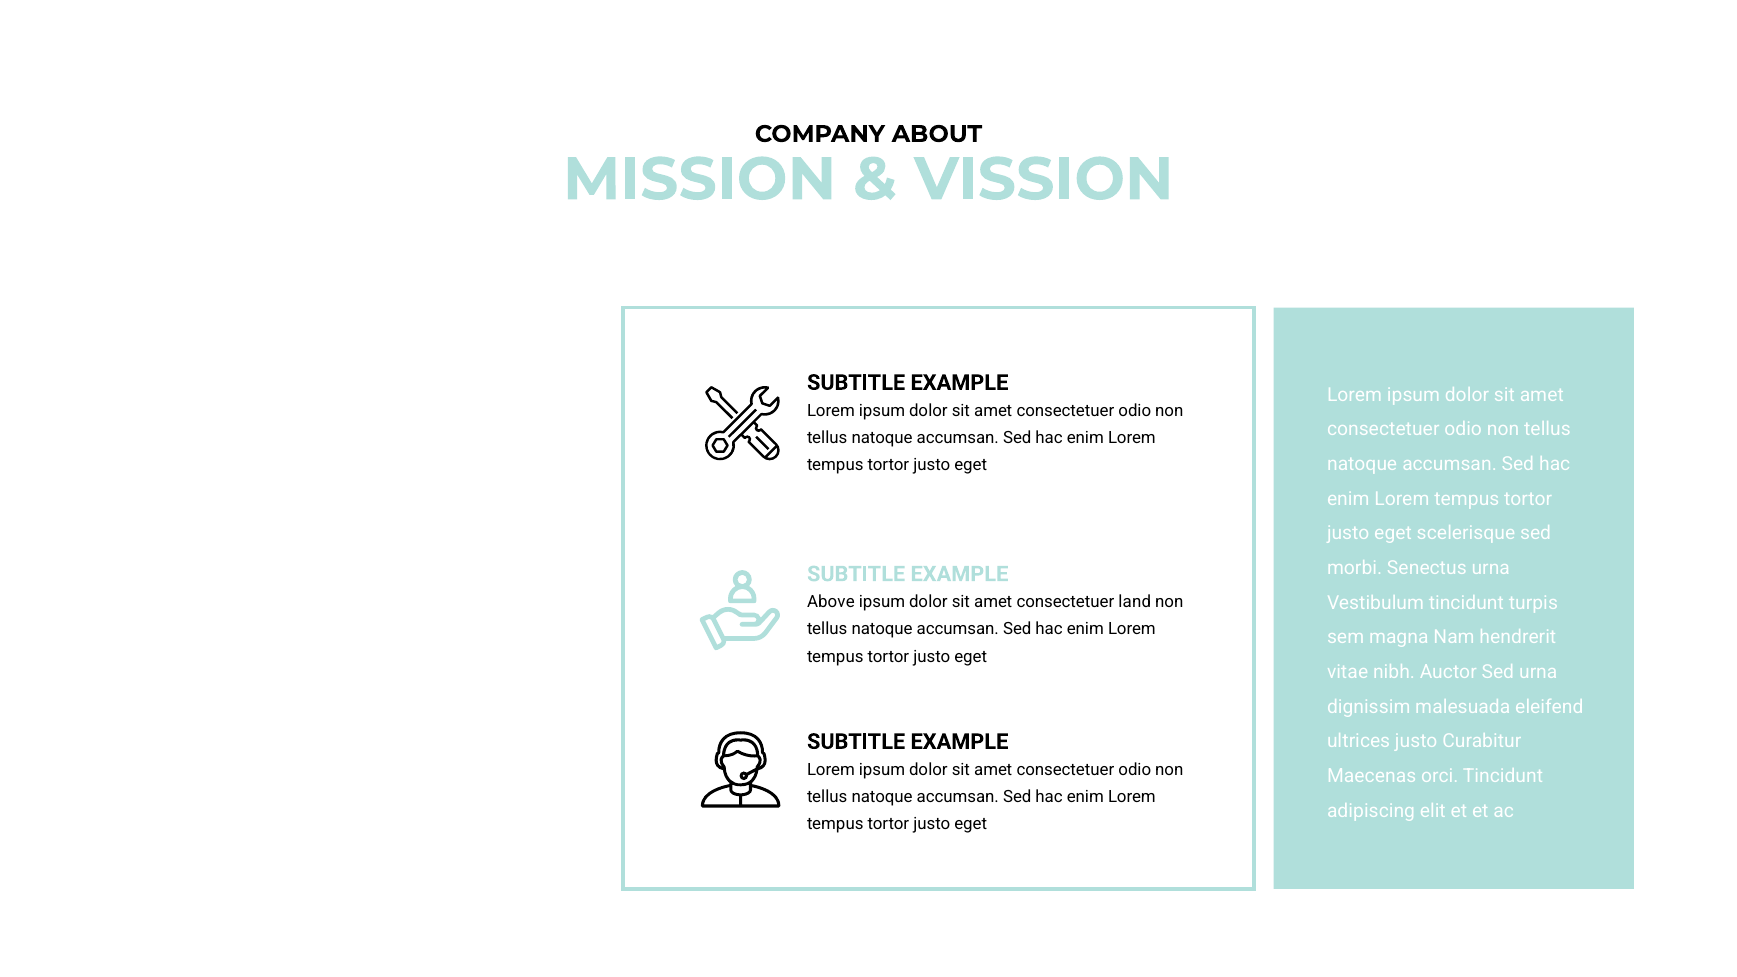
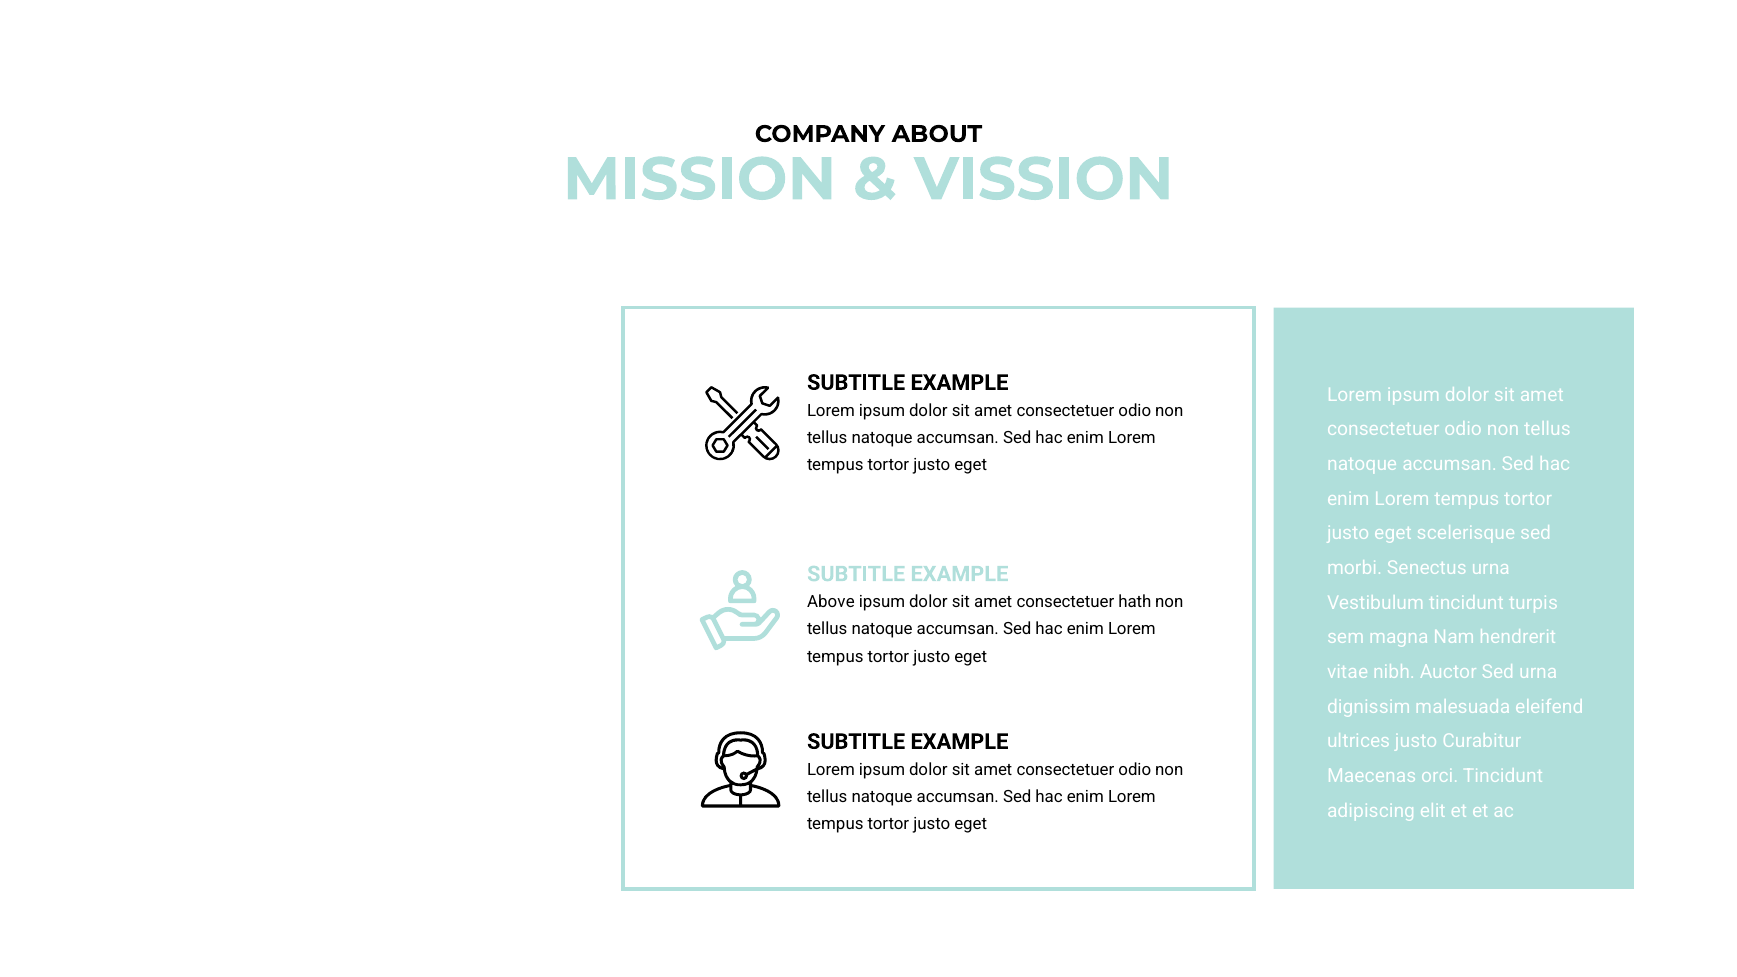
land: land -> hath
